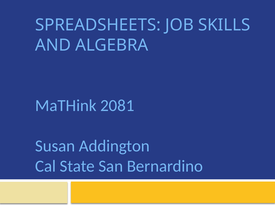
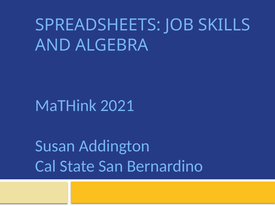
2081: 2081 -> 2021
